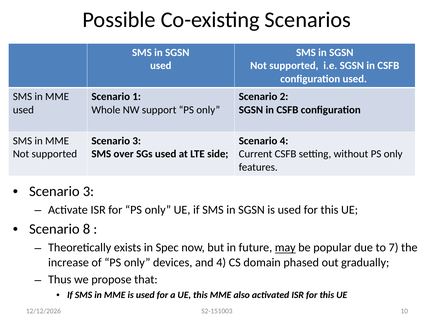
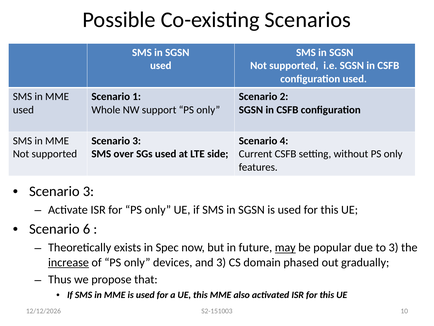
8: 8 -> 6
to 7: 7 -> 3
increase underline: none -> present
and 4: 4 -> 3
